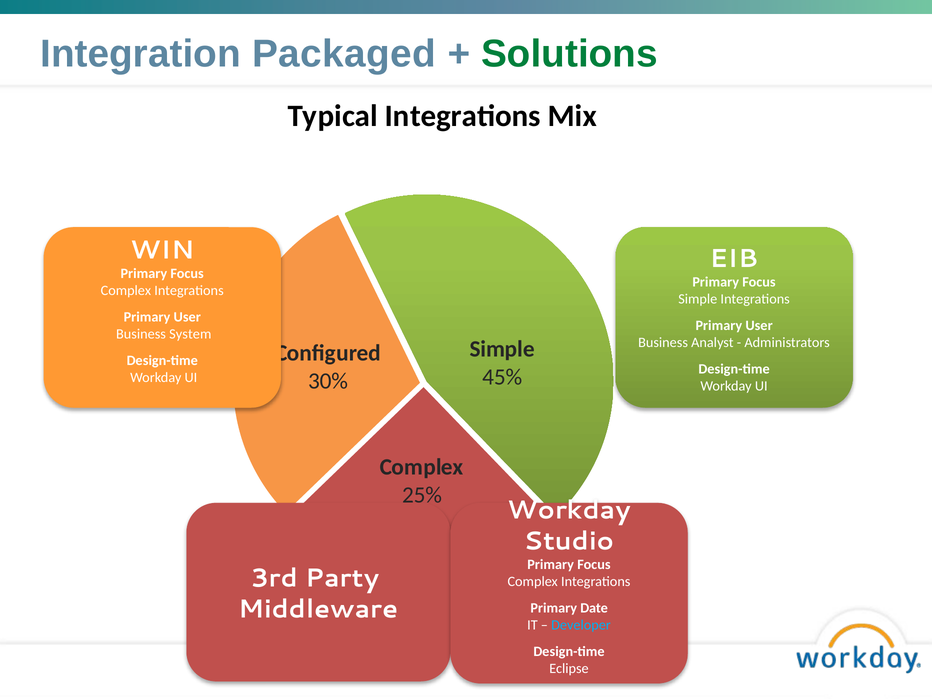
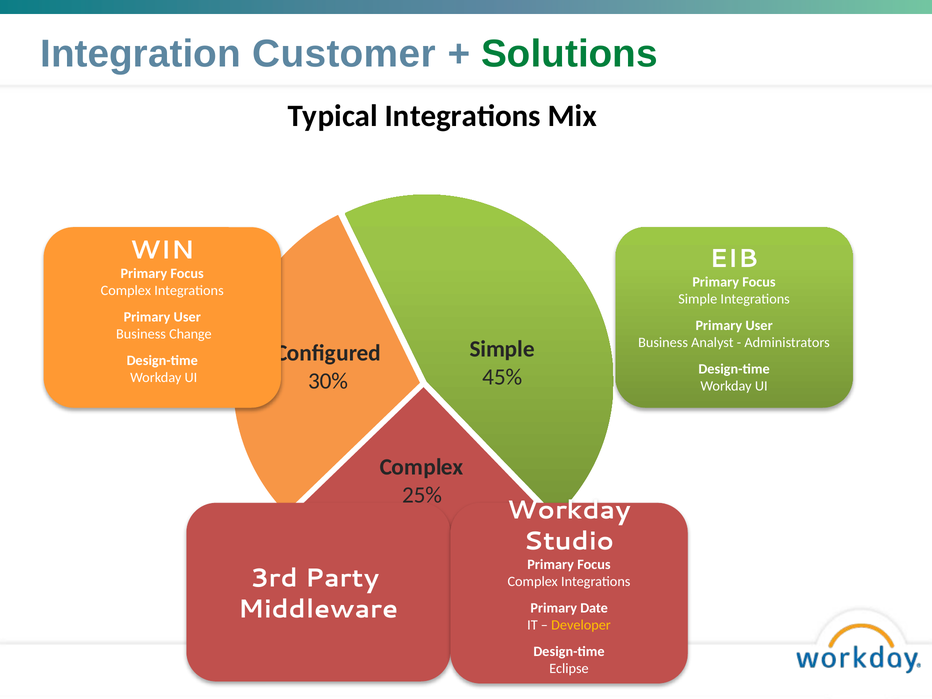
Packaged: Packaged -> Customer
System: System -> Change
Developer colour: light blue -> yellow
